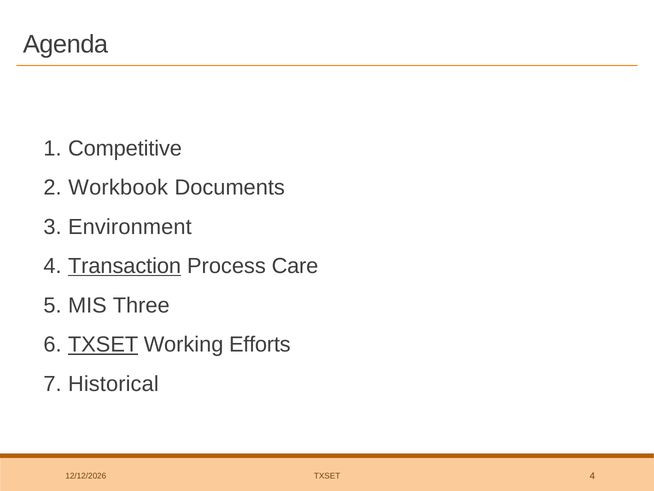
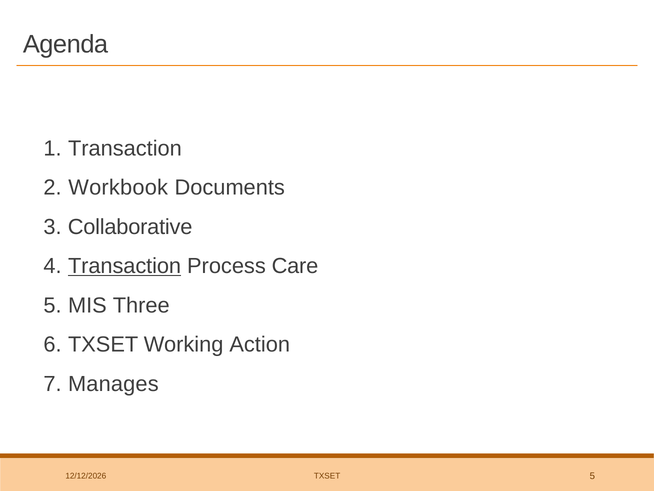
Competitive at (125, 148): Competitive -> Transaction
Environment: Environment -> Collaborative
TXSET at (103, 344) underline: present -> none
Efforts: Efforts -> Action
Historical: Historical -> Manages
TXSET 4: 4 -> 5
